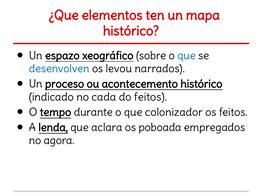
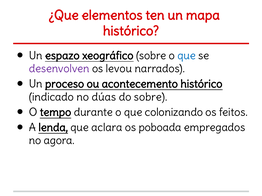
desenvolven colour: blue -> purple
cada: cada -> dúas
do feitos: feitos -> sobre
colonizador: colonizador -> colonizando
